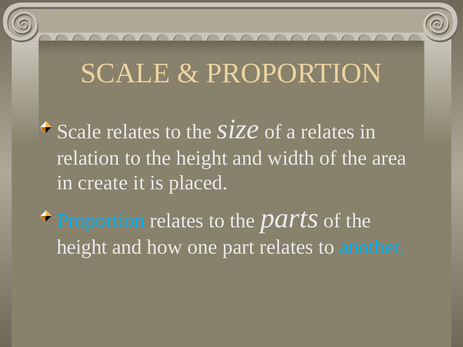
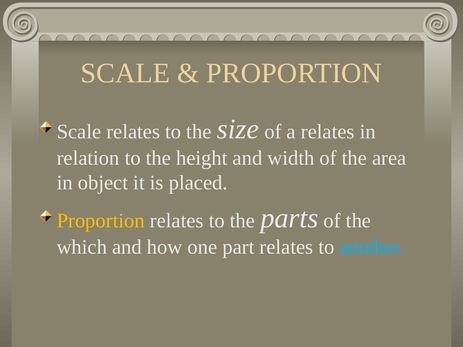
create: create -> object
Proportion at (101, 221) colour: light blue -> yellow
height at (82, 247): height -> which
